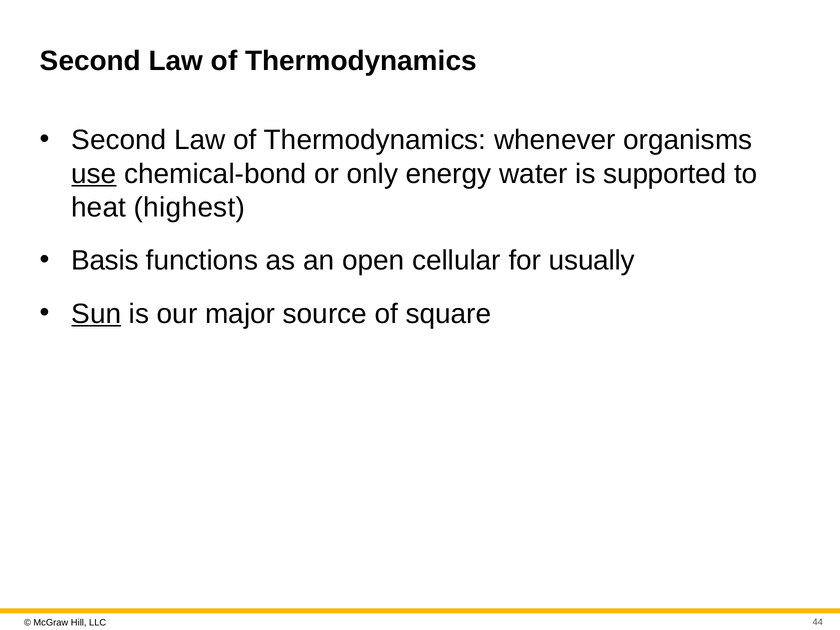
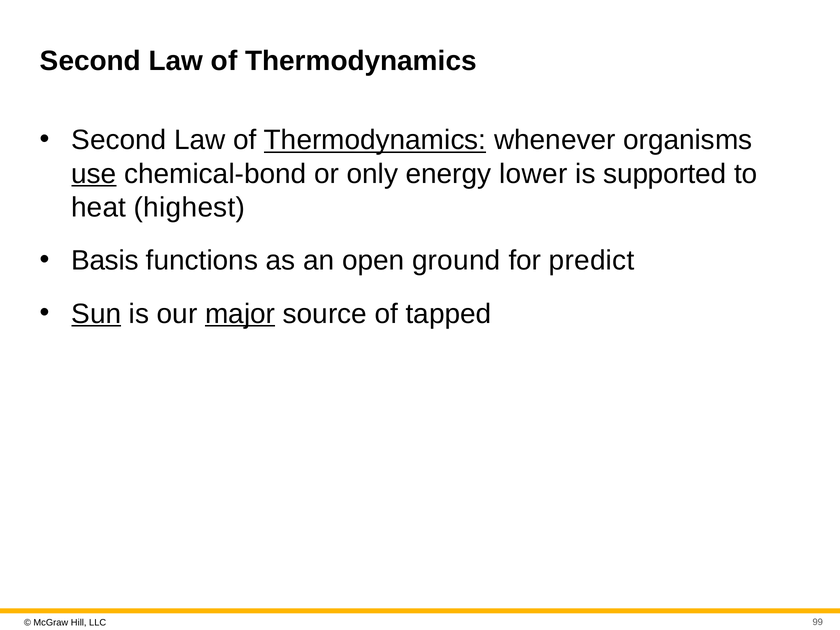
Thermodynamics at (375, 140) underline: none -> present
water: water -> lower
cellular: cellular -> ground
usually: usually -> predict
major underline: none -> present
square: square -> tapped
44: 44 -> 99
